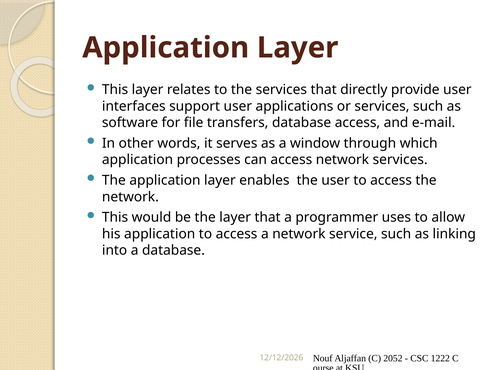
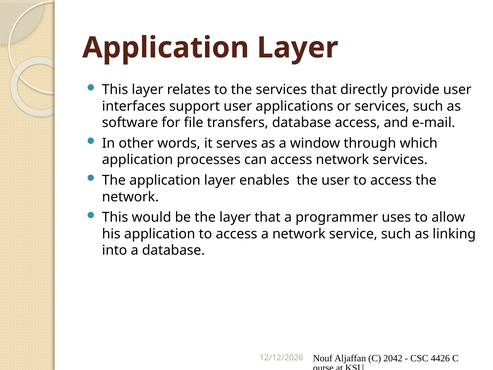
2052: 2052 -> 2042
1222: 1222 -> 4426
